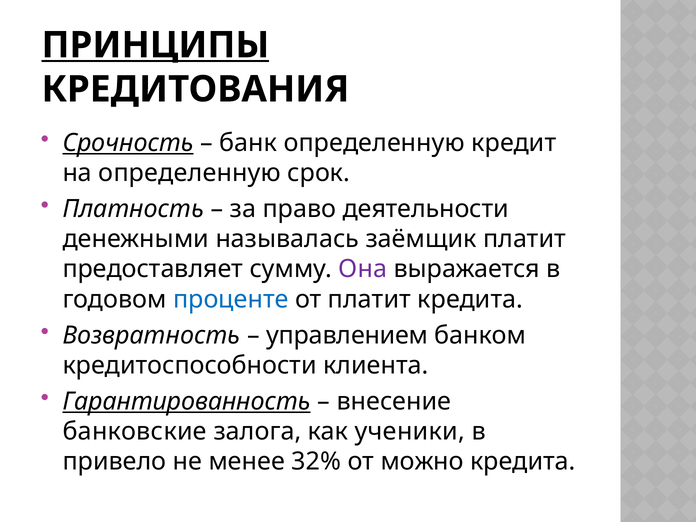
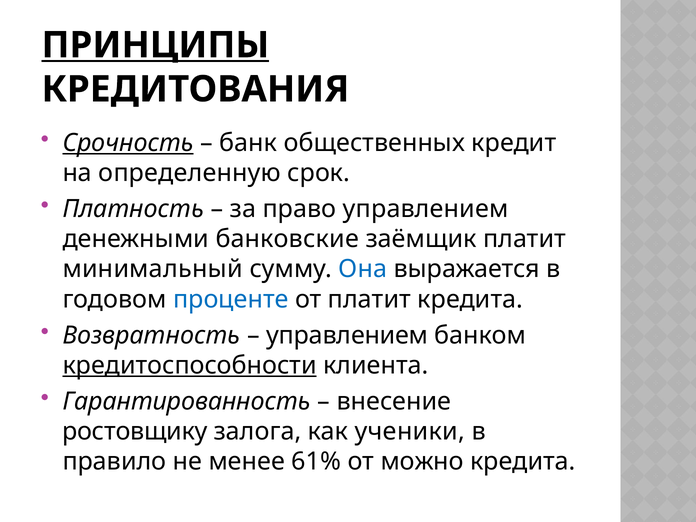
банк определенную: определенную -> общественных
право деятельности: деятельности -> управлением
называлась: называлась -> банковские
предоставляет: предоставляет -> минимальный
Она colour: purple -> blue
кредитоспособности underline: none -> present
Гарантированность underline: present -> none
банковские: банковские -> ростовщику
привело: привело -> правило
32%: 32% -> 61%
